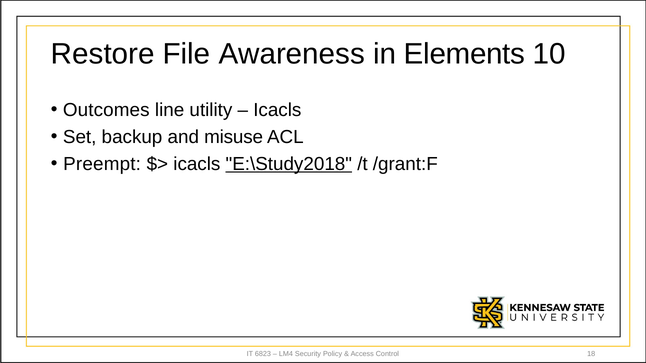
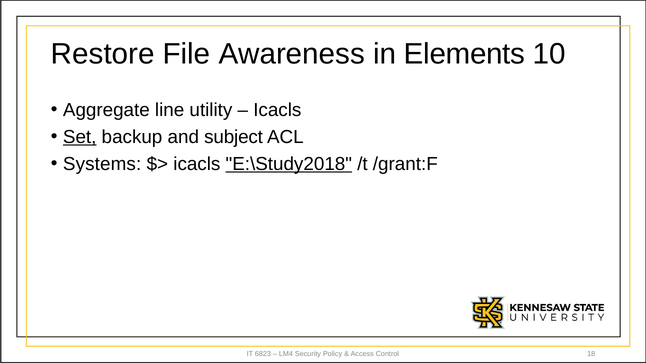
Outcomes: Outcomes -> Aggregate
Set underline: none -> present
misuse: misuse -> subject
Preempt: Preempt -> Systems
